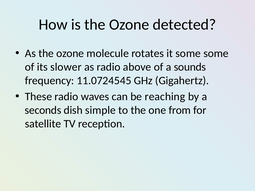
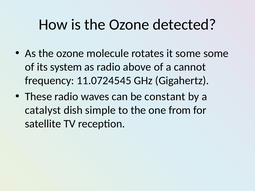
slower: slower -> system
sounds: sounds -> cannot
reaching: reaching -> constant
seconds: seconds -> catalyst
